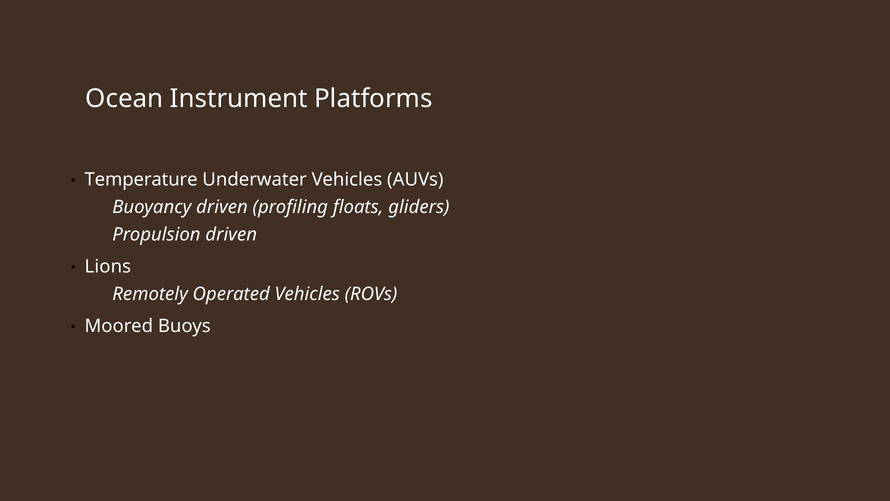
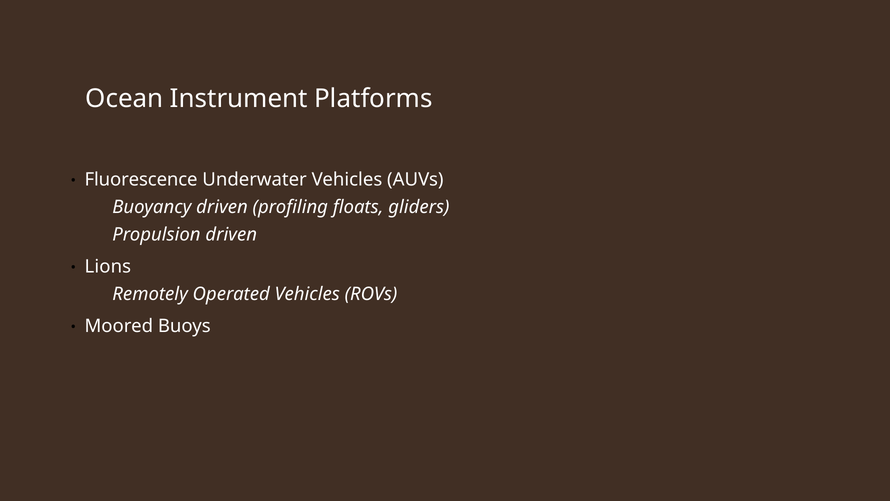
Temperature: Temperature -> Fluorescence
